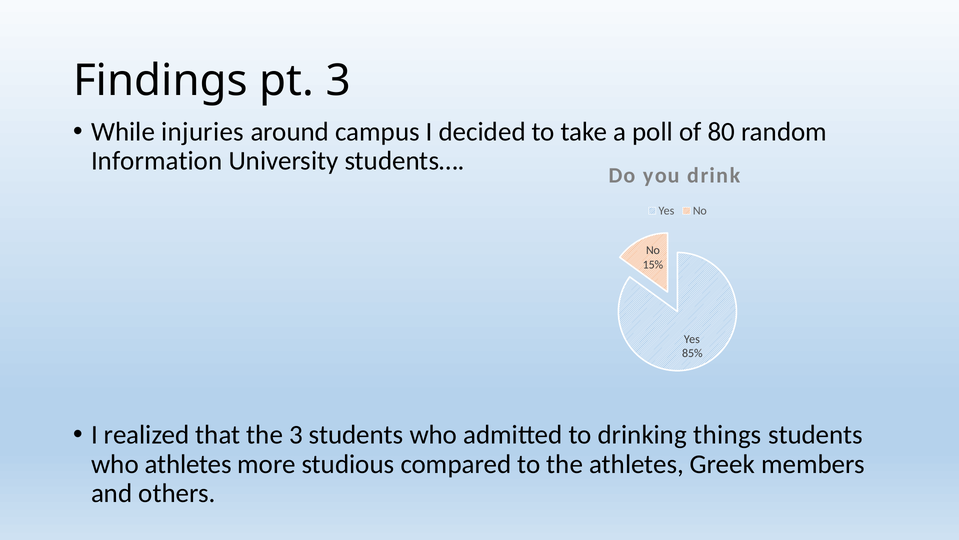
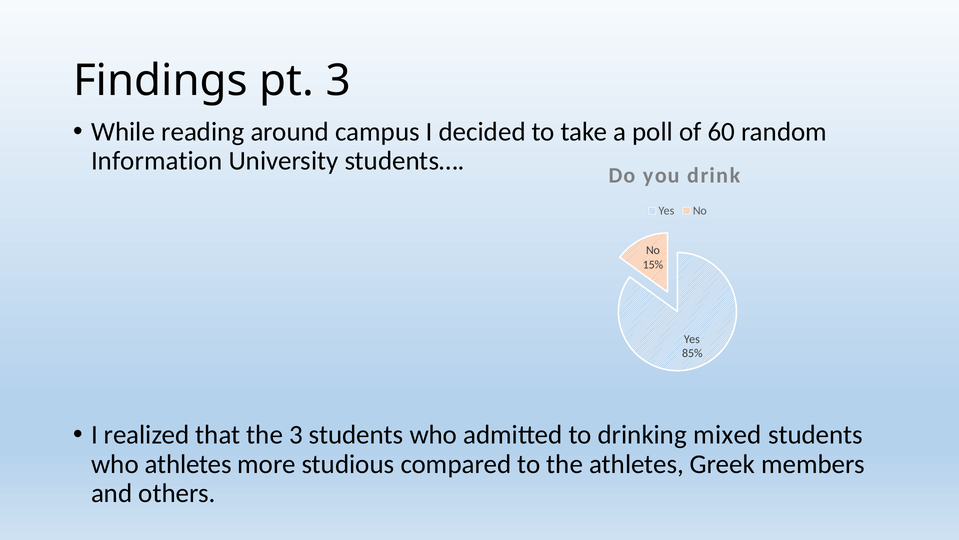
injuries: injuries -> reading
80: 80 -> 60
things: things -> mixed
